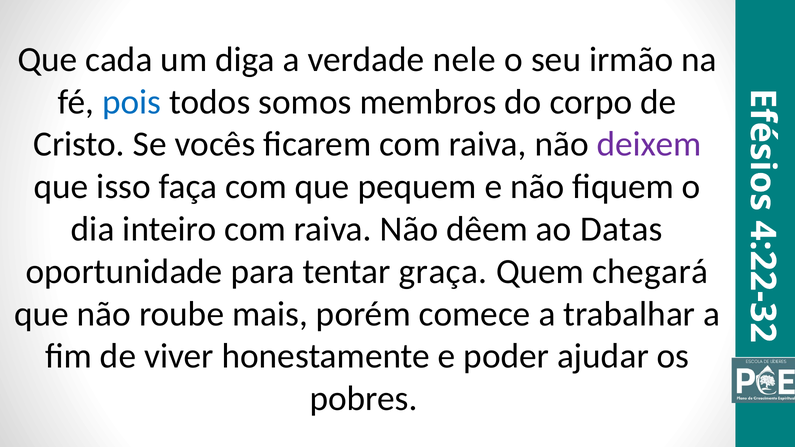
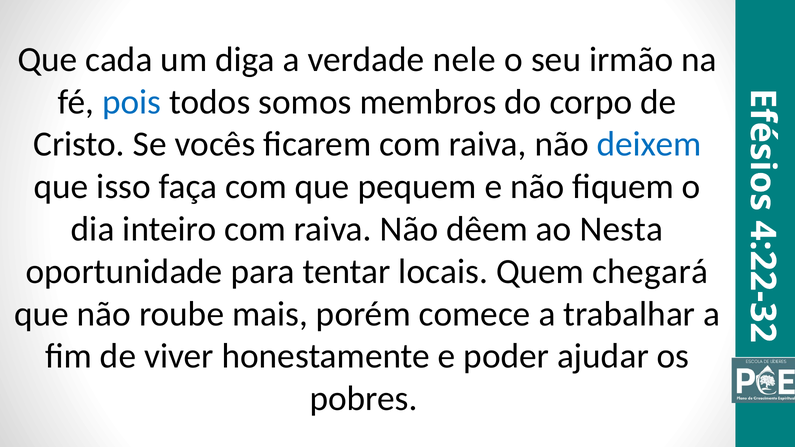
deixem colour: purple -> blue
Datas: Datas -> Nesta
graça: graça -> locais
